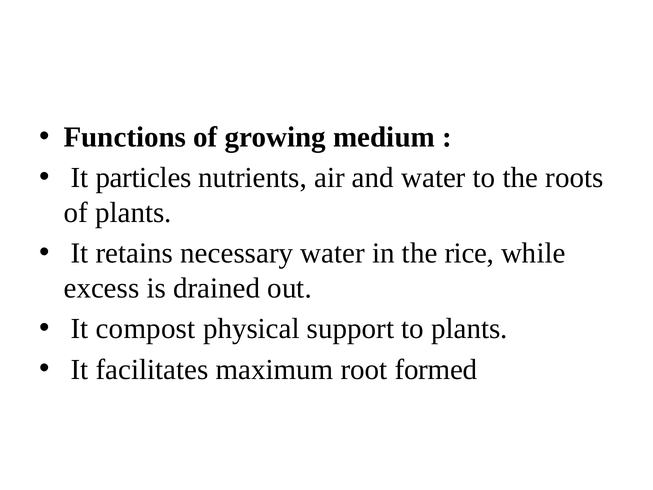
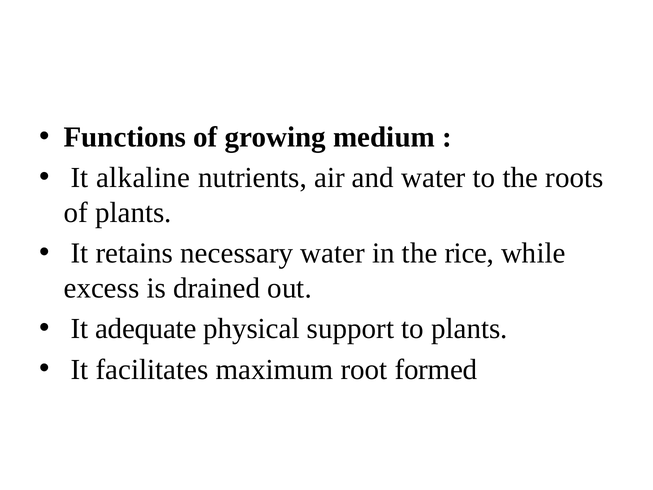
particles: particles -> alkaline
compost: compost -> adequate
